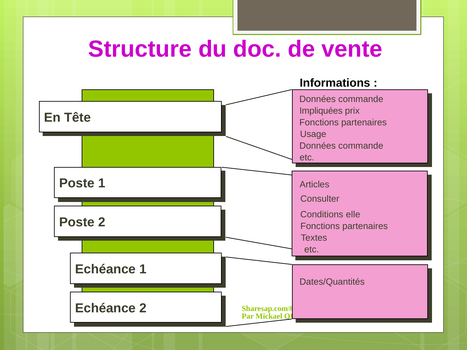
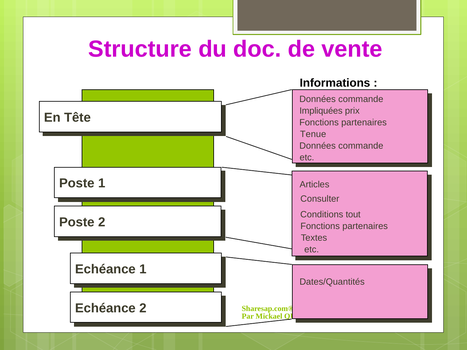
Usage: Usage -> Tenue
elle: elle -> tout
